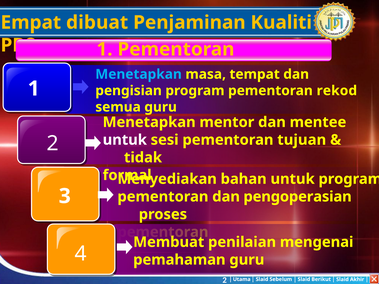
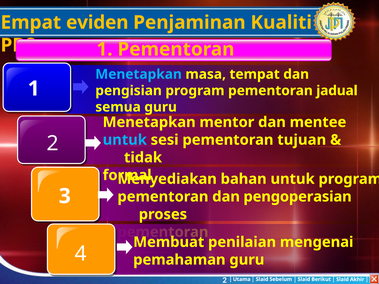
dibuat: dibuat -> eviden
rekod: rekod -> jadual
untuk at (125, 140) colour: white -> light blue
